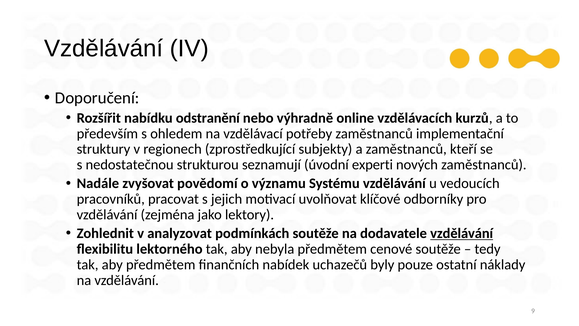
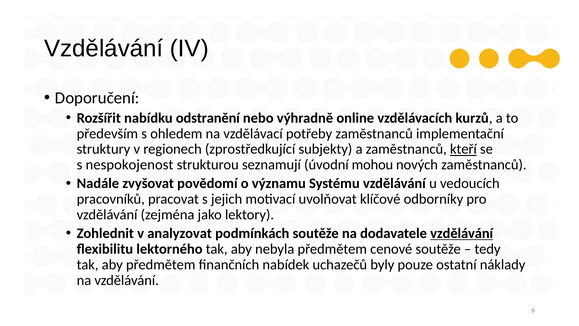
kteří underline: none -> present
nedostatečnou: nedostatečnou -> nespokojenost
experti: experti -> mohou
